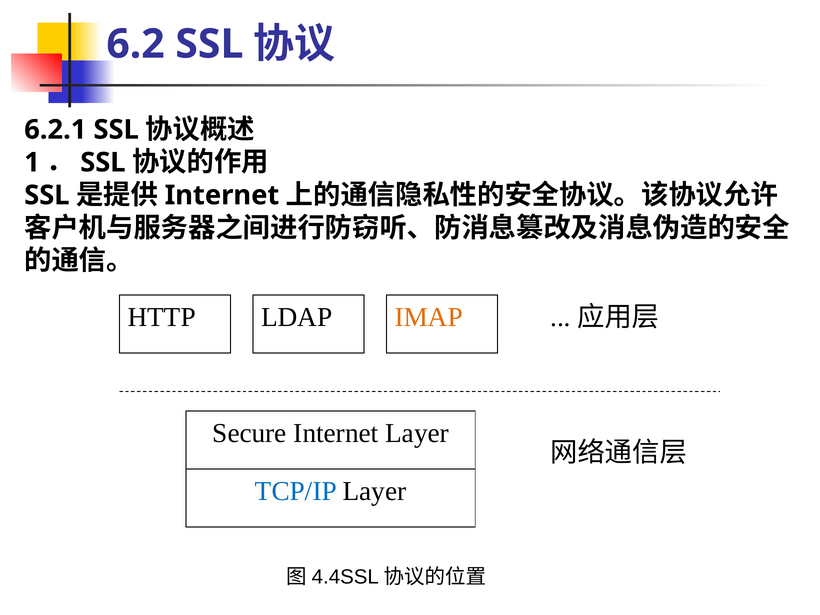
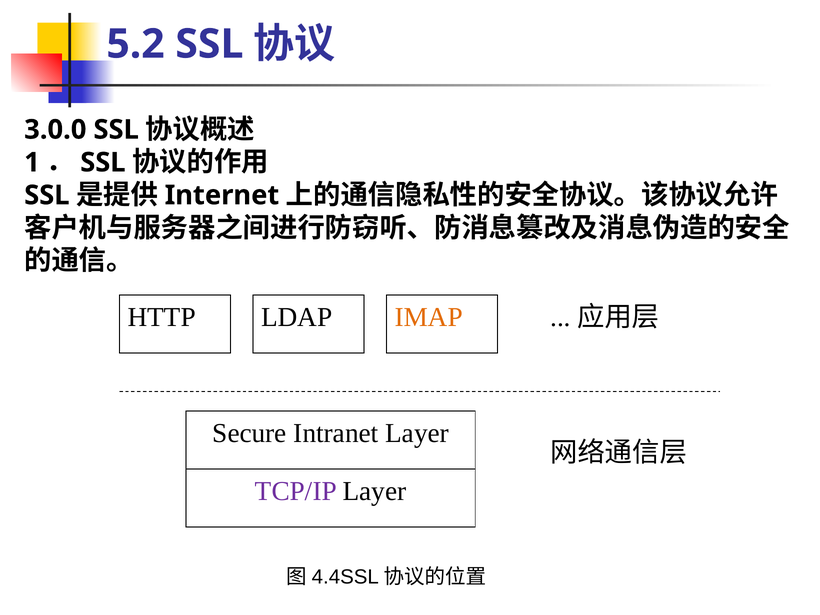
6.2: 6.2 -> 5.2
6.2.1: 6.2.1 -> 3.0.0
Secure Internet: Internet -> Intranet
TCP/IP colour: blue -> purple
